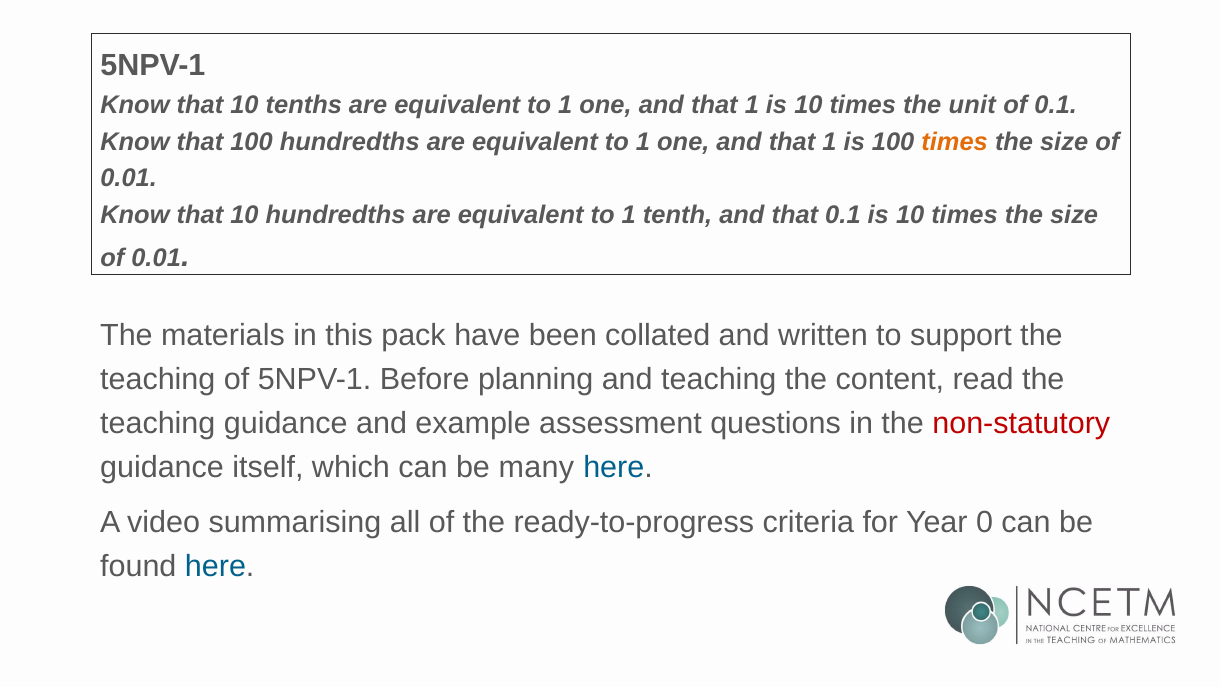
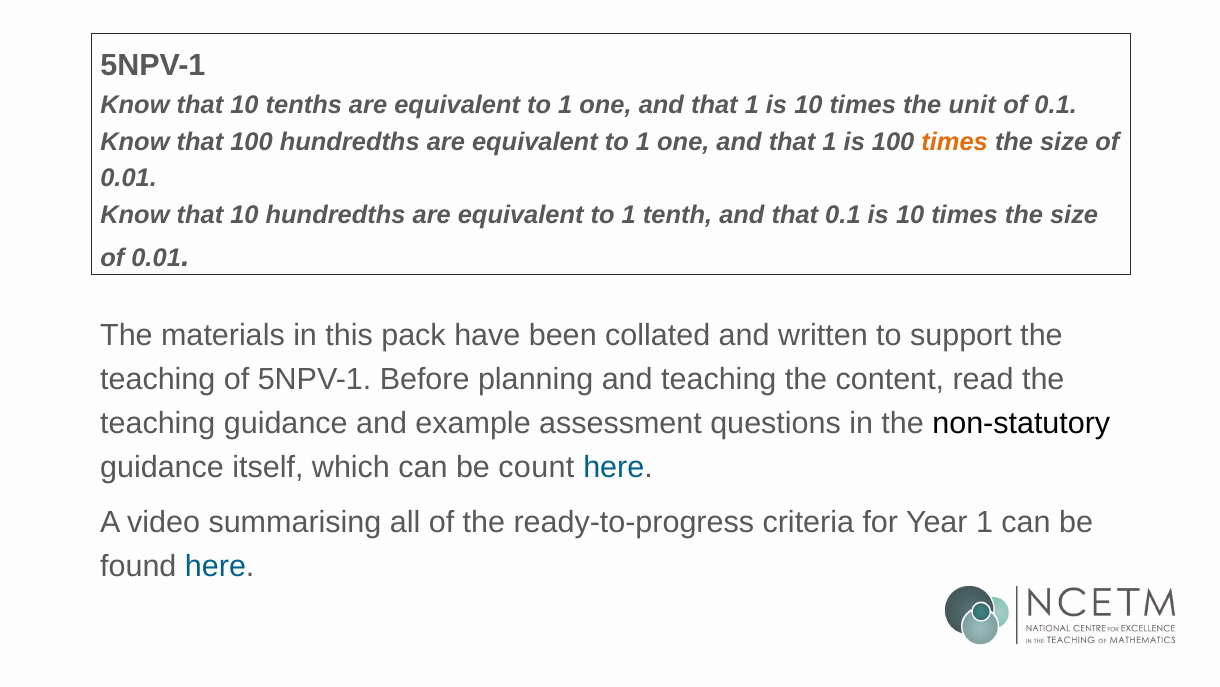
non-statutory colour: red -> black
many: many -> count
Year 0: 0 -> 1
